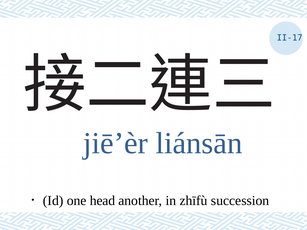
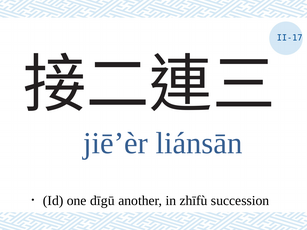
head: head -> dīgū
